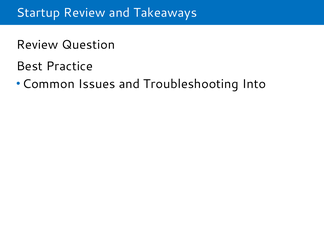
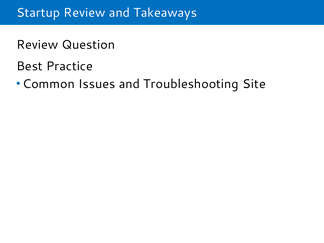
Into: Into -> Site
